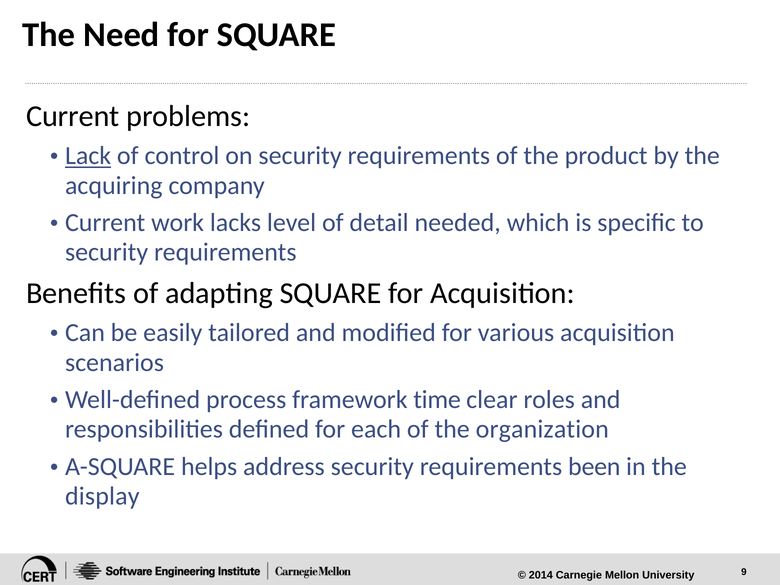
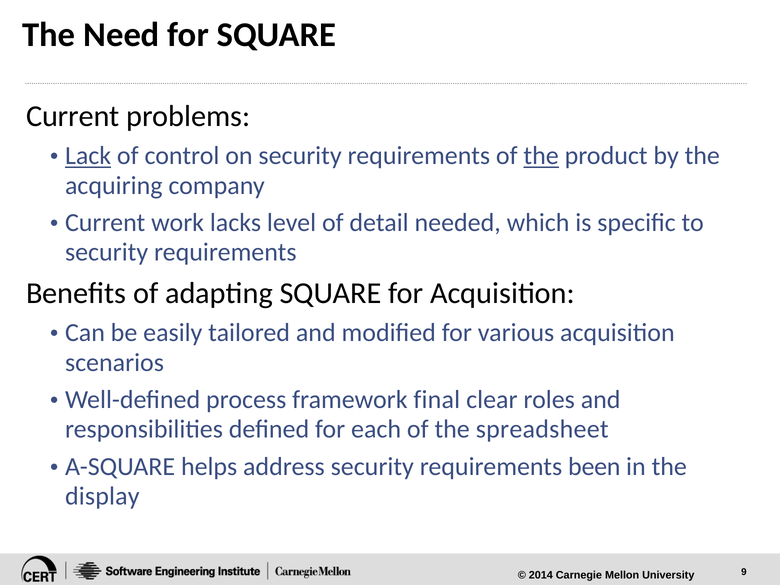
the at (541, 156) underline: none -> present
time: time -> final
organization: organization -> spreadsheet
